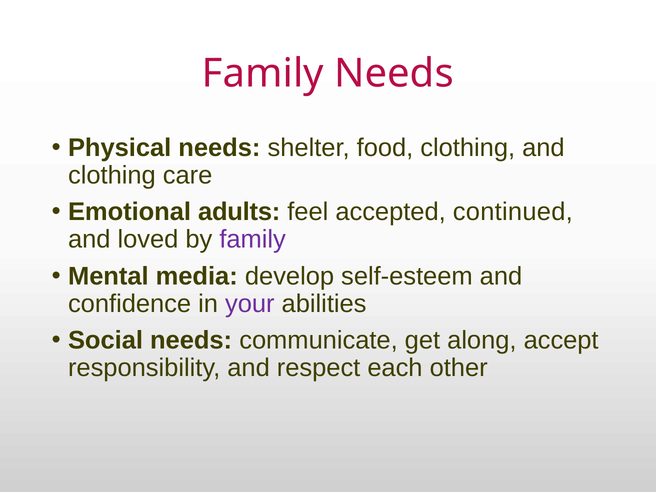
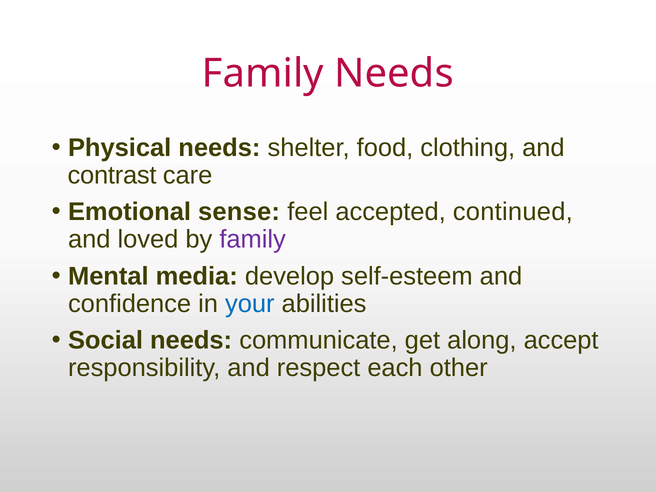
clothing at (112, 175): clothing -> contrast
adults: adults -> sense
your colour: purple -> blue
